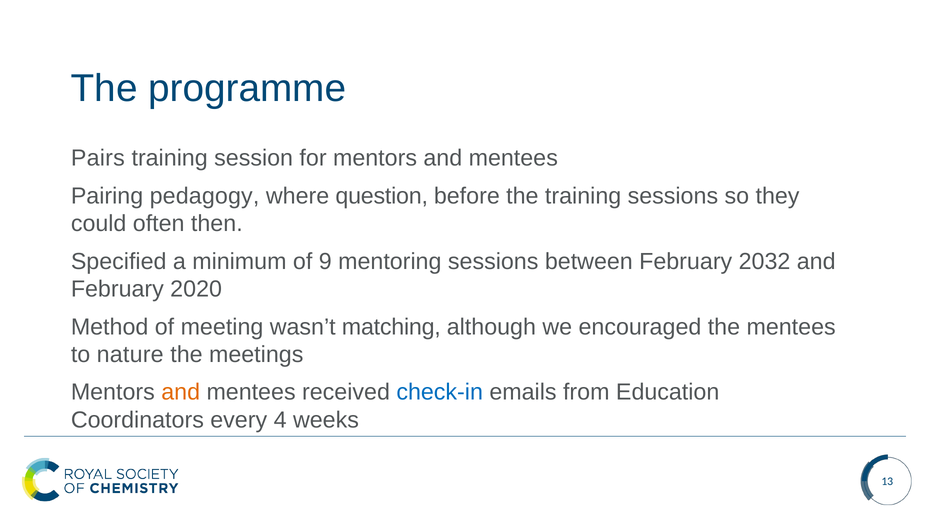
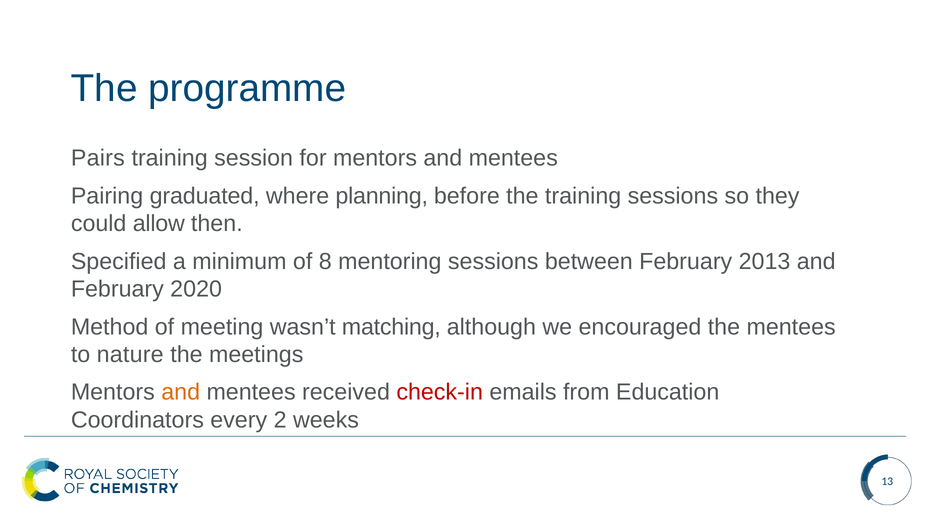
pedagogy: pedagogy -> graduated
question: question -> planning
often: often -> allow
9: 9 -> 8
2032: 2032 -> 2013
check-in colour: blue -> red
4: 4 -> 2
